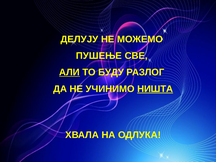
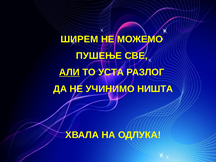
ДЕЛУЈУ: ДЕЛУЈУ -> ШИРЕМ
БУДУ: БУДУ -> УСТА
НИШТА underline: present -> none
